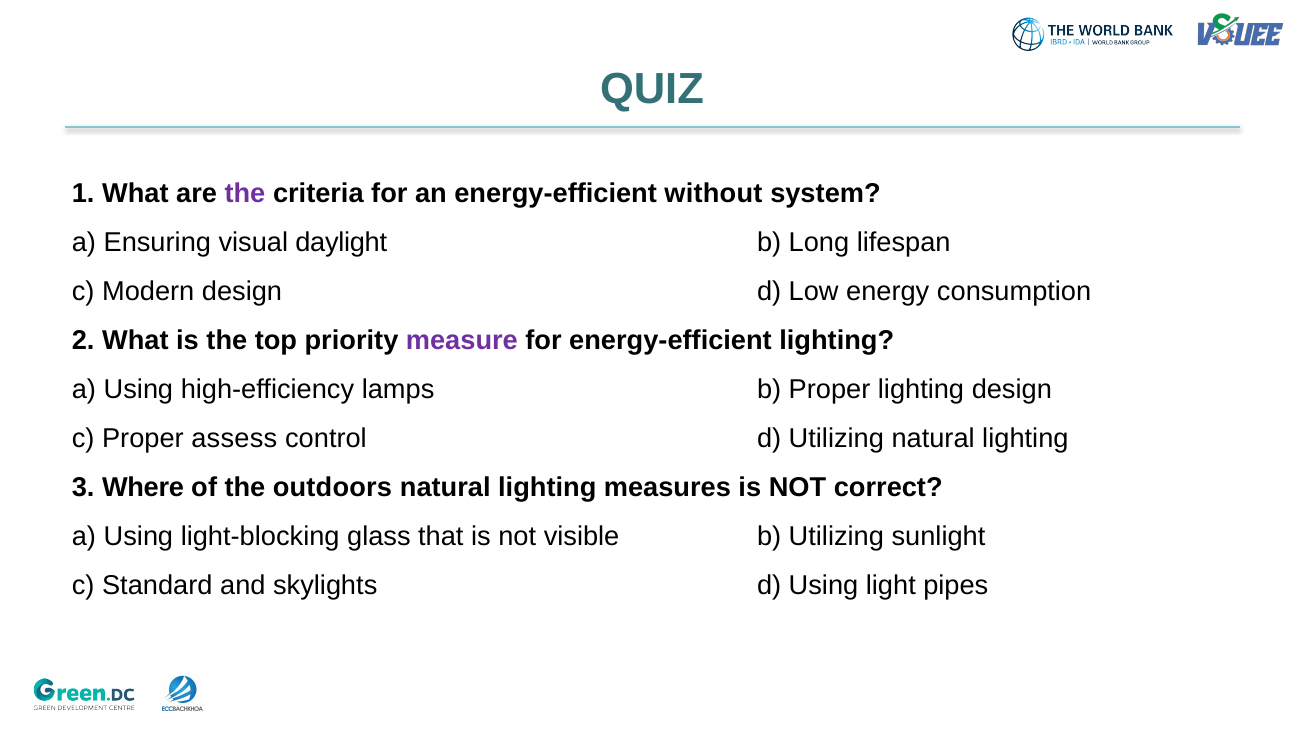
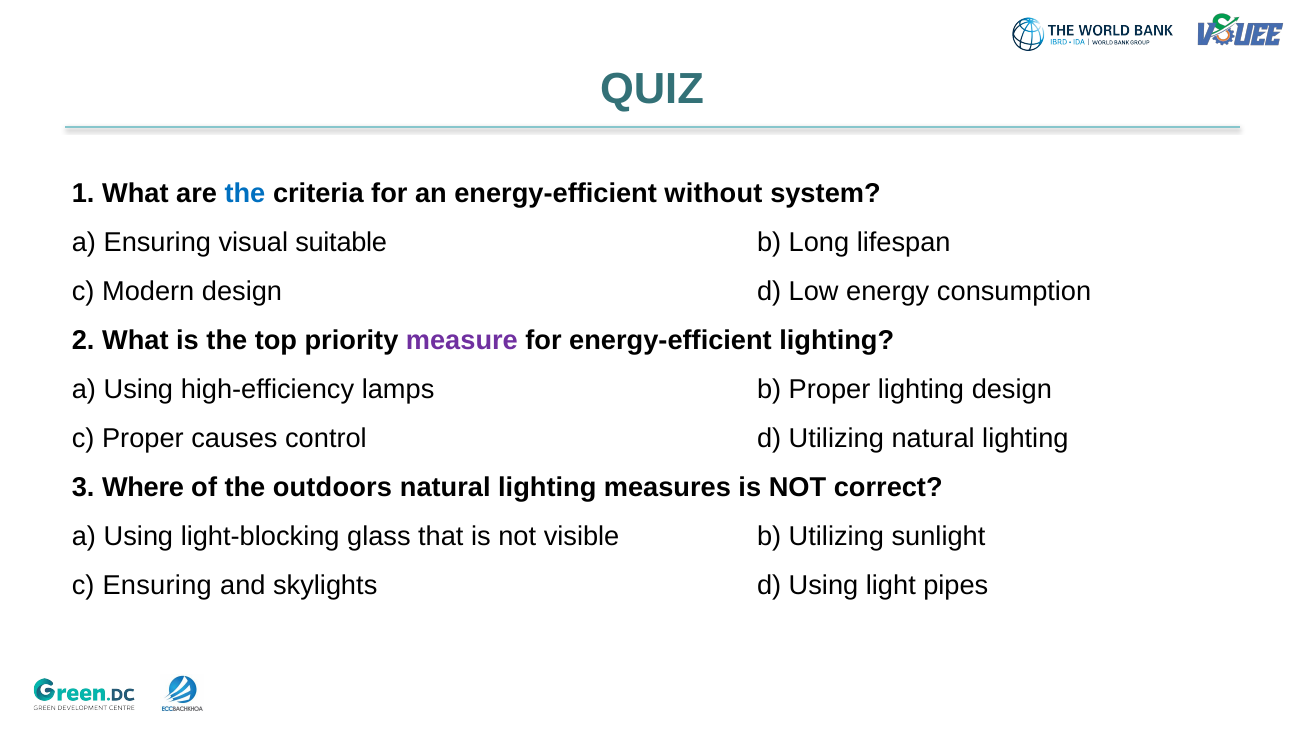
the at (245, 194) colour: purple -> blue
daylight: daylight -> suitable
assess: assess -> causes
c Standard: Standard -> Ensuring
